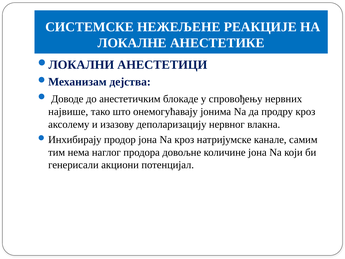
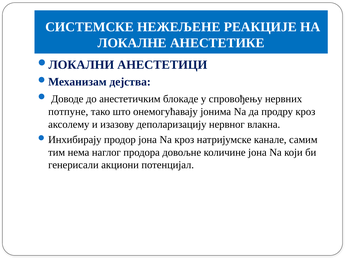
највише: највише -> потпуне
